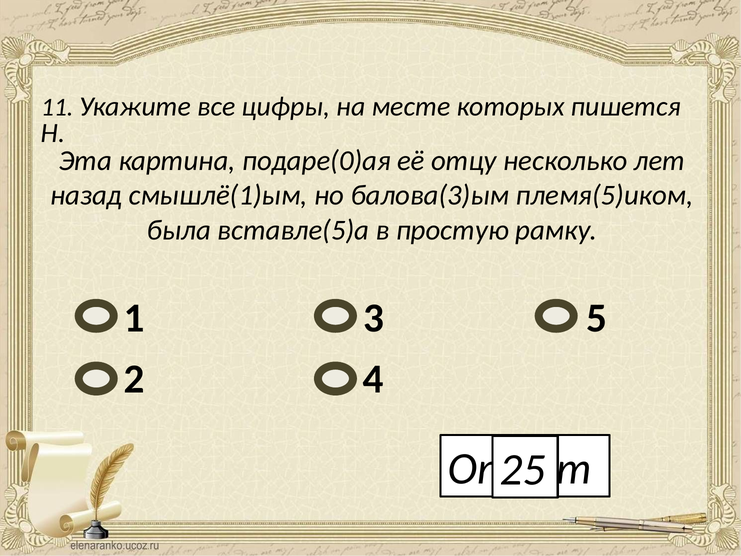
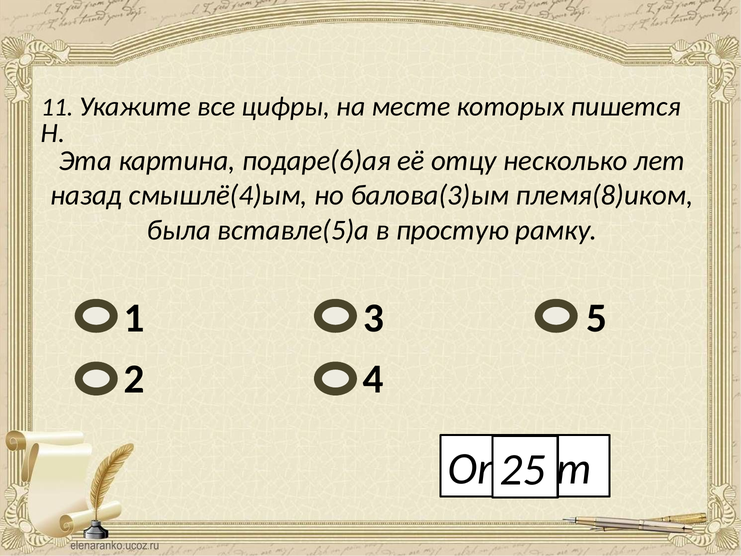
подаре(0)ая: подаре(0)ая -> подаре(6)ая
смышлё(1)ым: смышлё(1)ым -> смышлё(4)ым
племя(5)иком: племя(5)иком -> племя(8)иком
